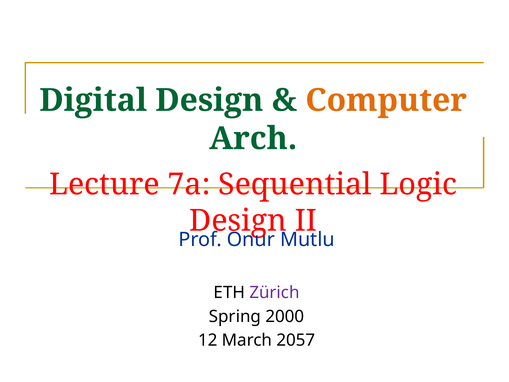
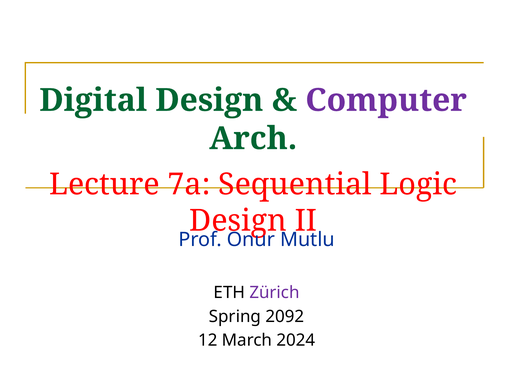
Computer colour: orange -> purple
2000: 2000 -> 2092
2057: 2057 -> 2024
